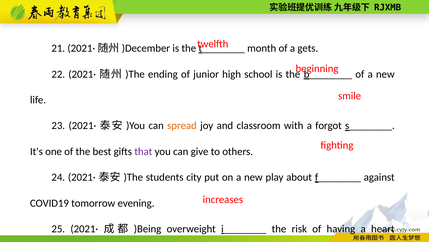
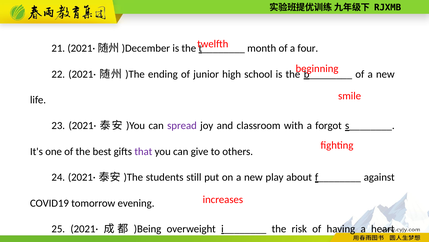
gets: gets -> four
spread colour: orange -> purple
city: city -> still
